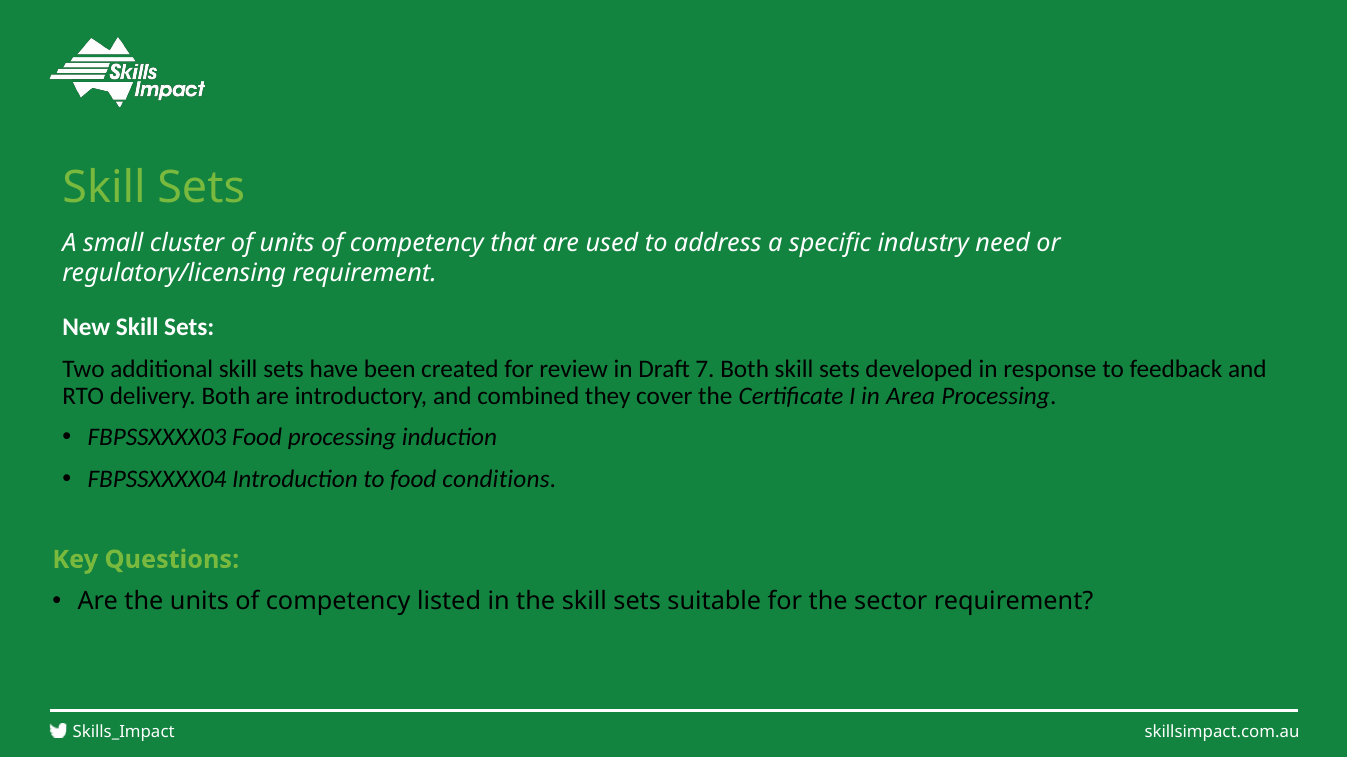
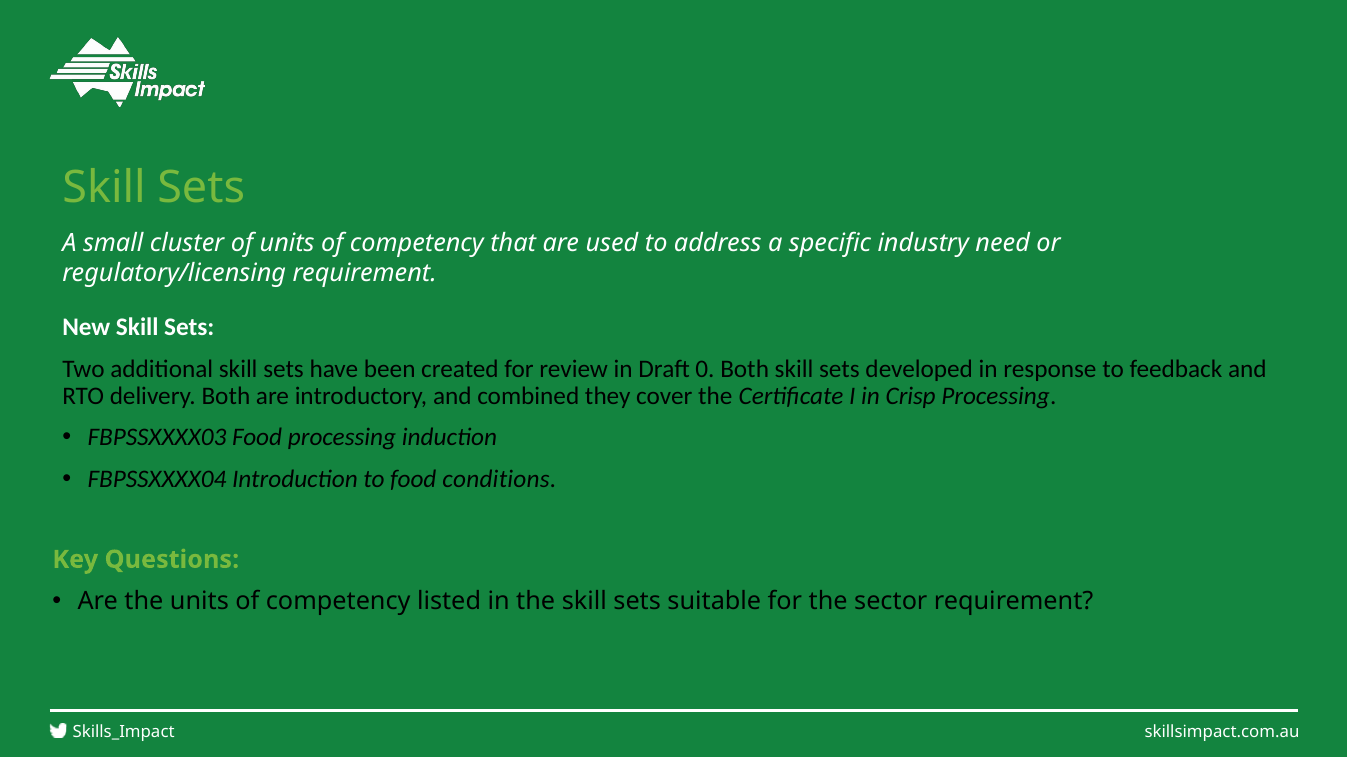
7: 7 -> 0
Area: Area -> Crisp
